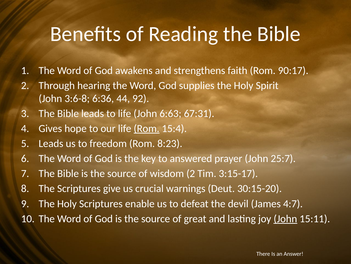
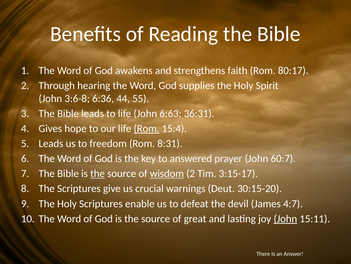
90:17: 90:17 -> 80:17
92: 92 -> 55
67:31: 67:31 -> 36:31
8:23: 8:23 -> 8:31
25:7: 25:7 -> 60:7
the at (98, 173) underline: none -> present
wisdom underline: none -> present
